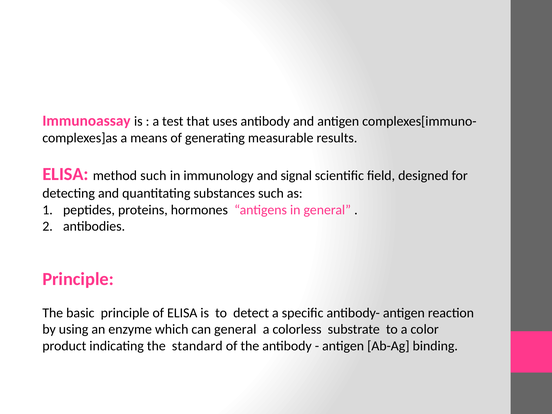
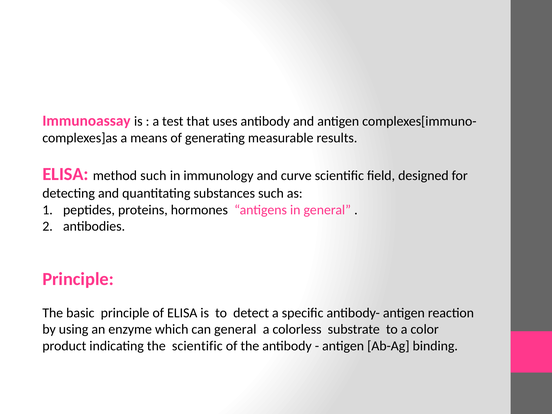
signal: signal -> curve
the standard: standard -> scientific
